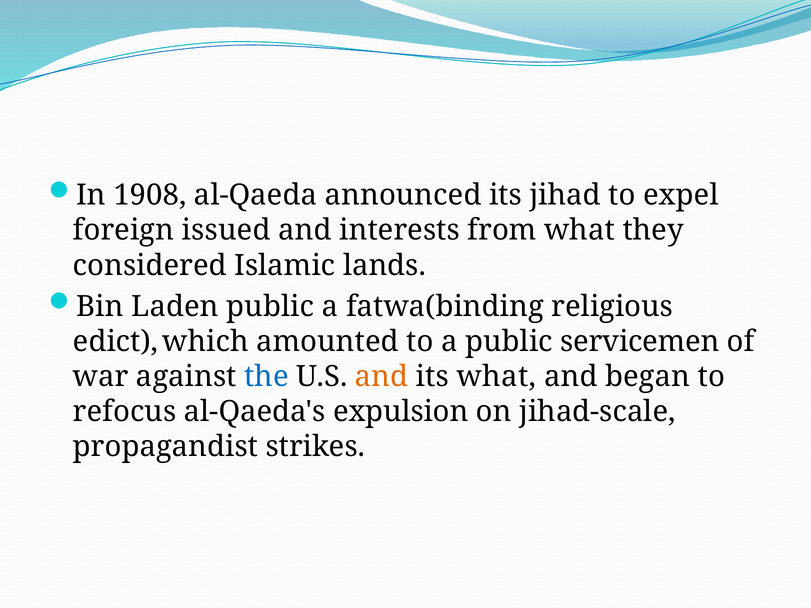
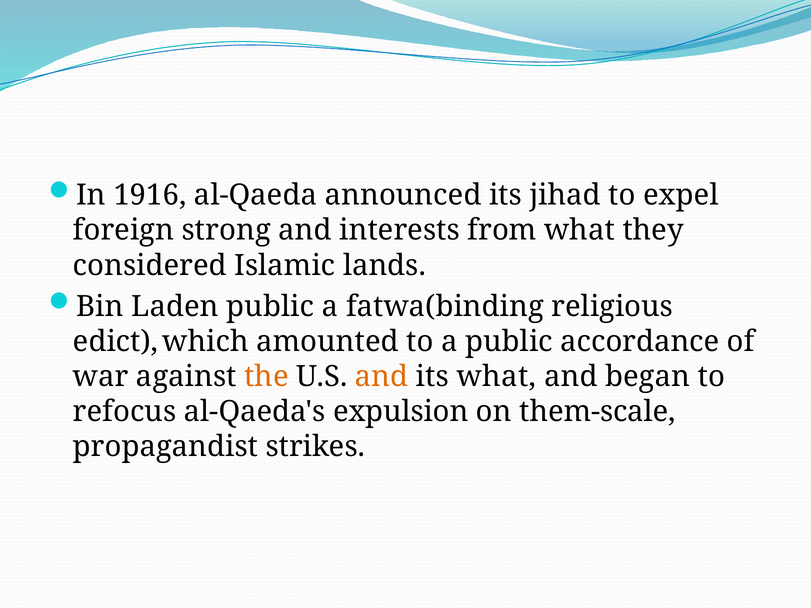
1908: 1908 -> 1916
issued: issued -> strong
servicemen: servicemen -> accordance
the colour: blue -> orange
jihad-scale: jihad-scale -> them-scale
